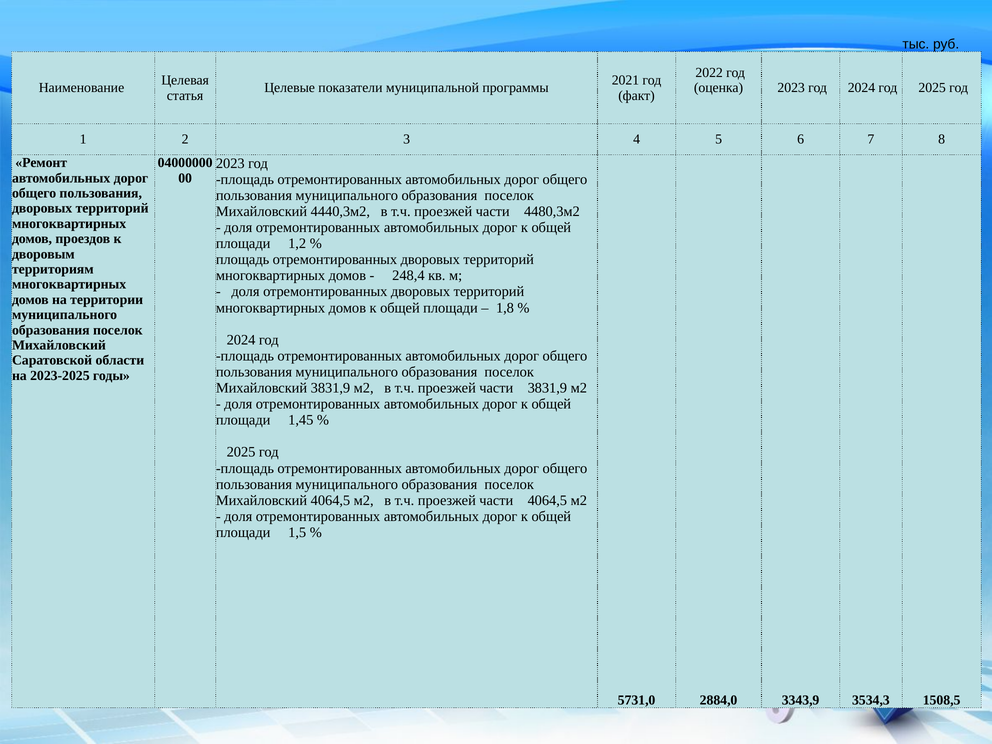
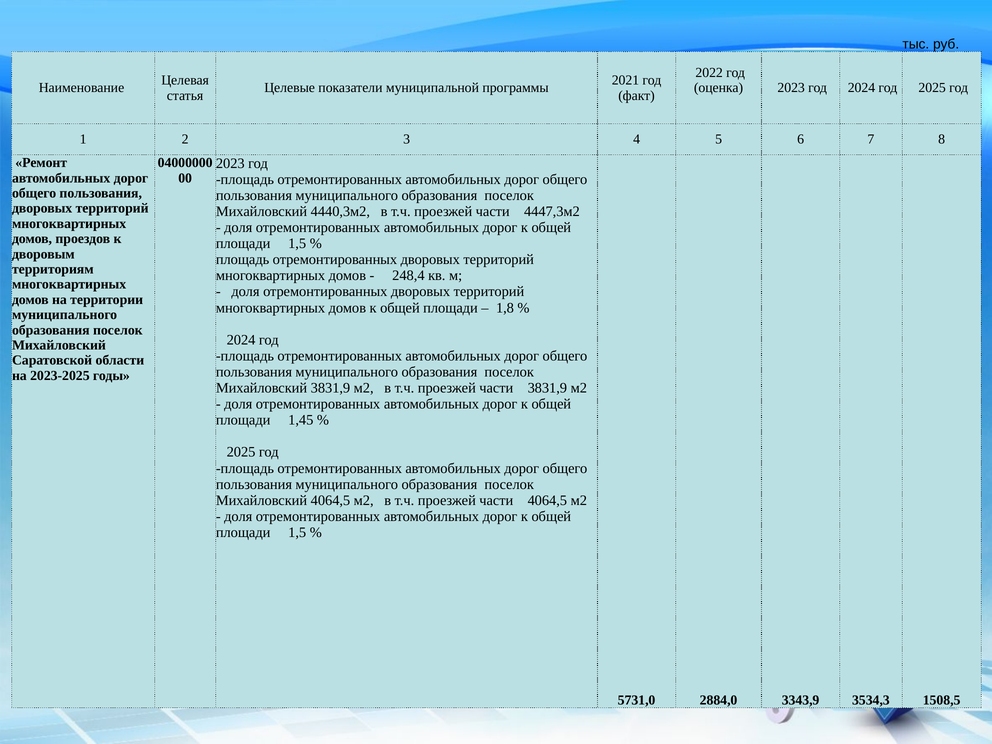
4480,3м2: 4480,3м2 -> 4447,3м2
1,2 at (297, 244): 1,2 -> 1,5
